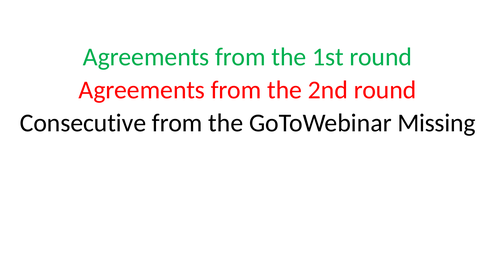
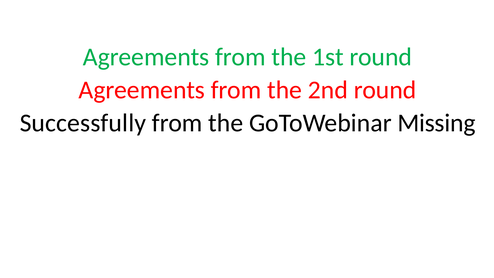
Consecutive: Consecutive -> Successfully
